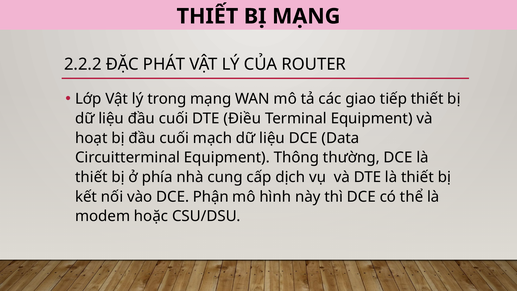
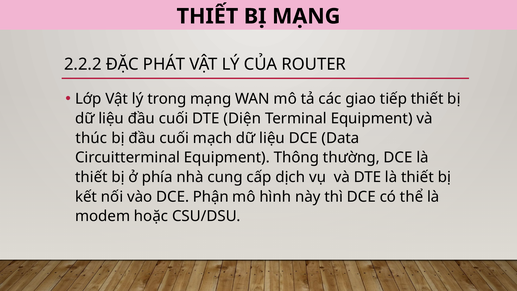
Điều: Điều -> Diện
hoạt: hoạt -> thúc
